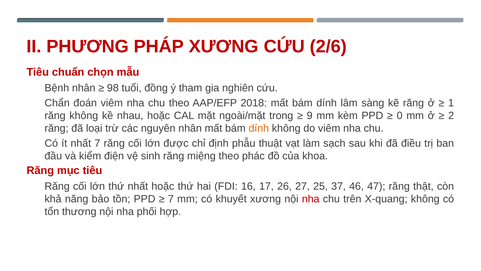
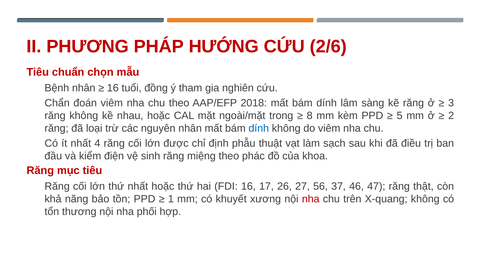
PHÁP XƯƠNG: XƯƠNG -> HƯỚNG
98 at (113, 88): 98 -> 16
1: 1 -> 3
9: 9 -> 8
0: 0 -> 5
dính at (259, 128) colour: orange -> blue
nhất 7: 7 -> 4
25: 25 -> 56
7 at (171, 199): 7 -> 1
